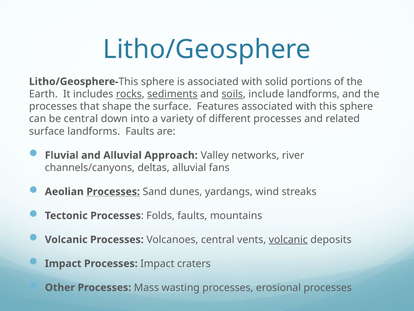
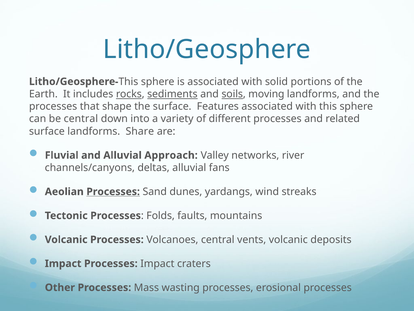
include: include -> moving
landforms Faults: Faults -> Share
volcanic at (288, 239) underline: present -> none
